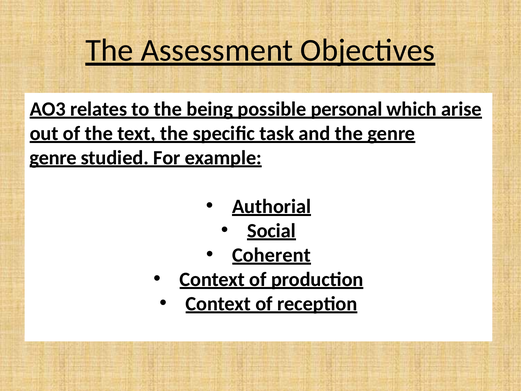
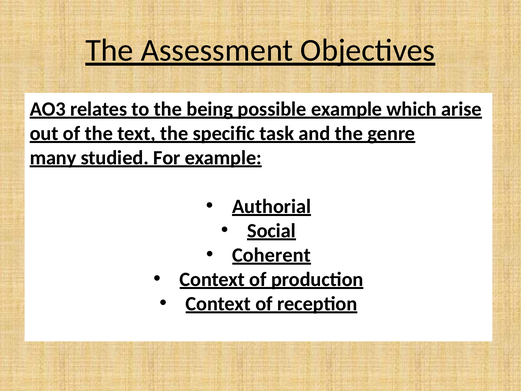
possible personal: personal -> example
genre at (53, 158): genre -> many
